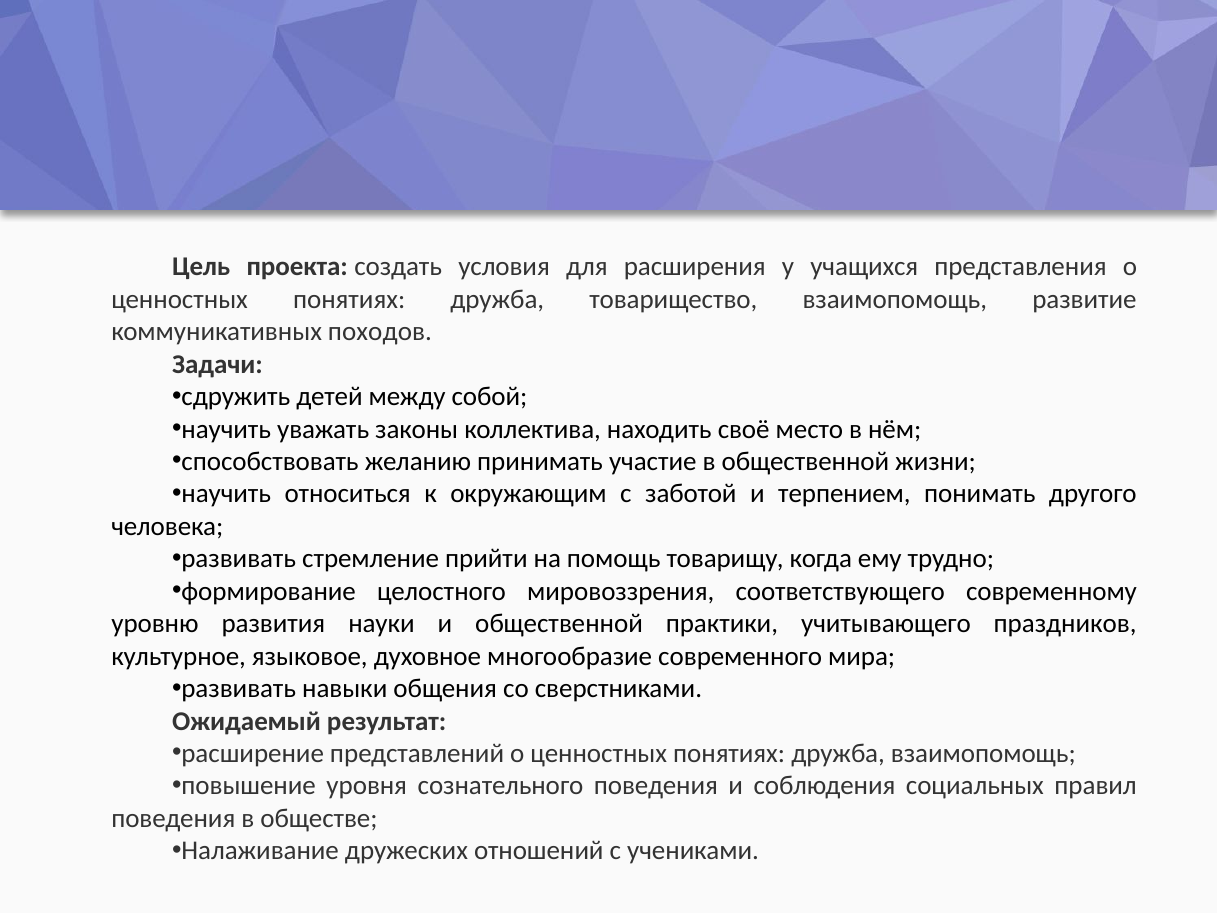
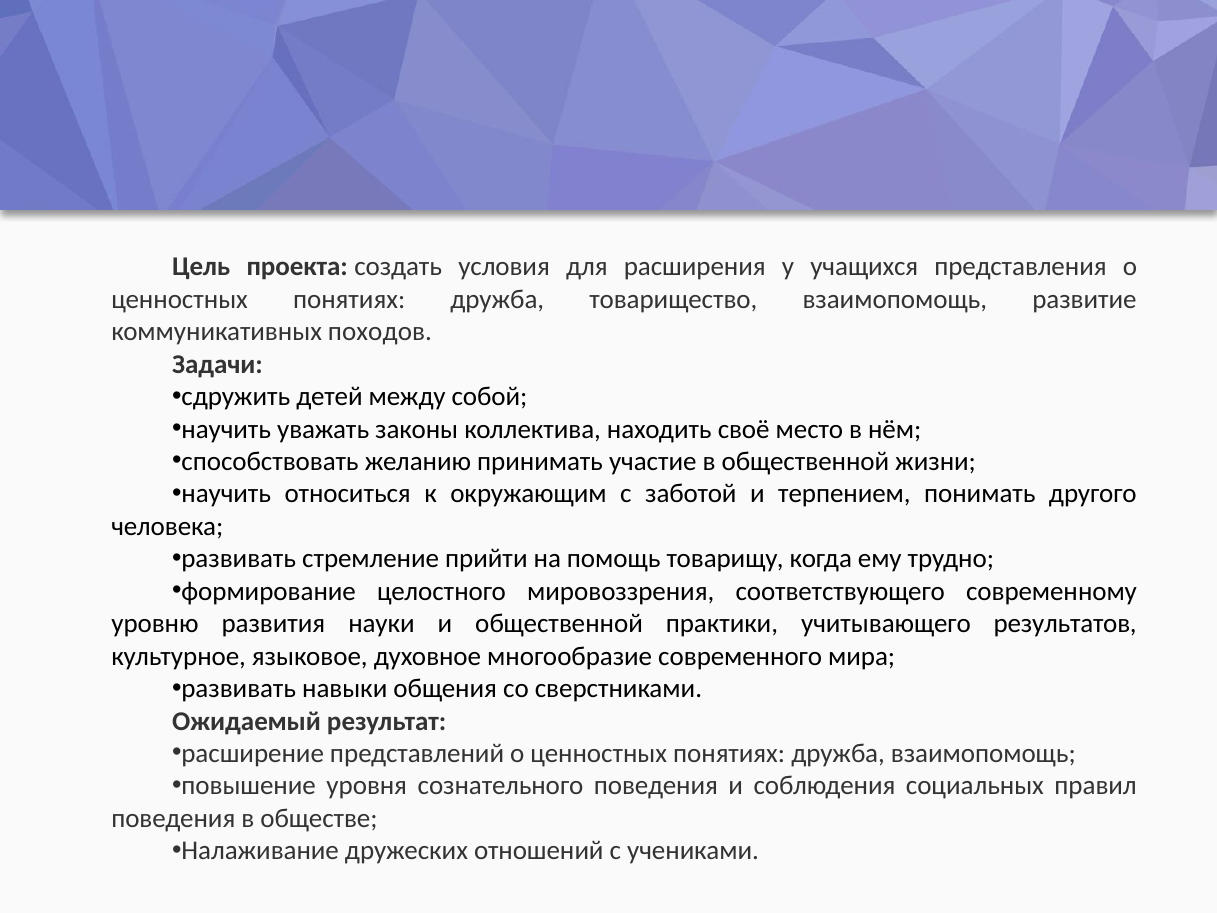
праздников: праздников -> результатов
